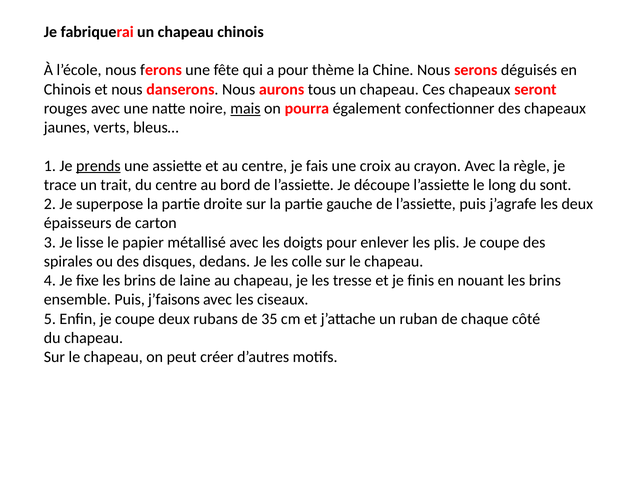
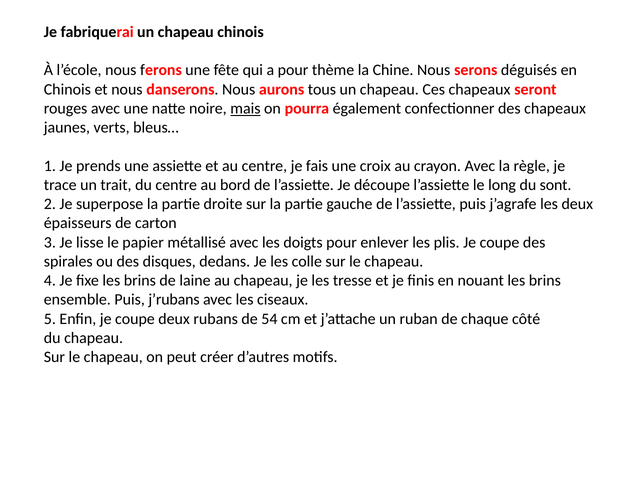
prends underline: present -> none
j’faisons: j’faisons -> j’rubans
35: 35 -> 54
